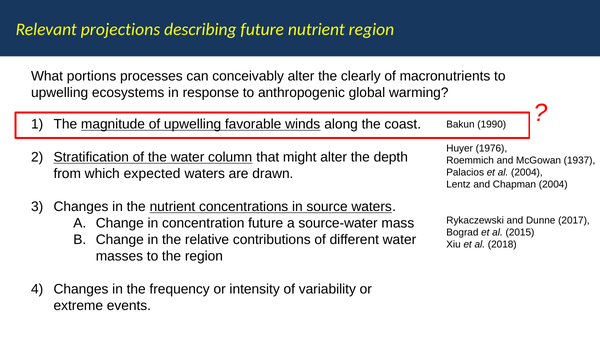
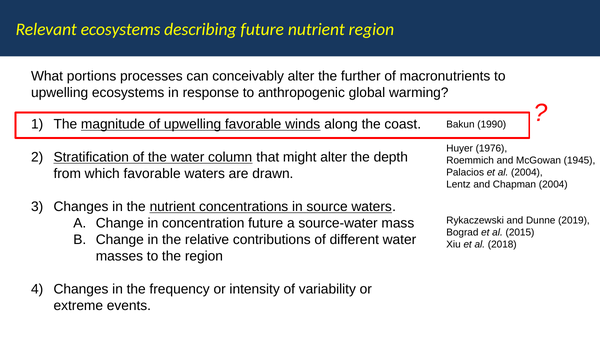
Relevant projections: projections -> ecosystems
clearly: clearly -> further
1937: 1937 -> 1945
which expected: expected -> favorable
2017: 2017 -> 2019
